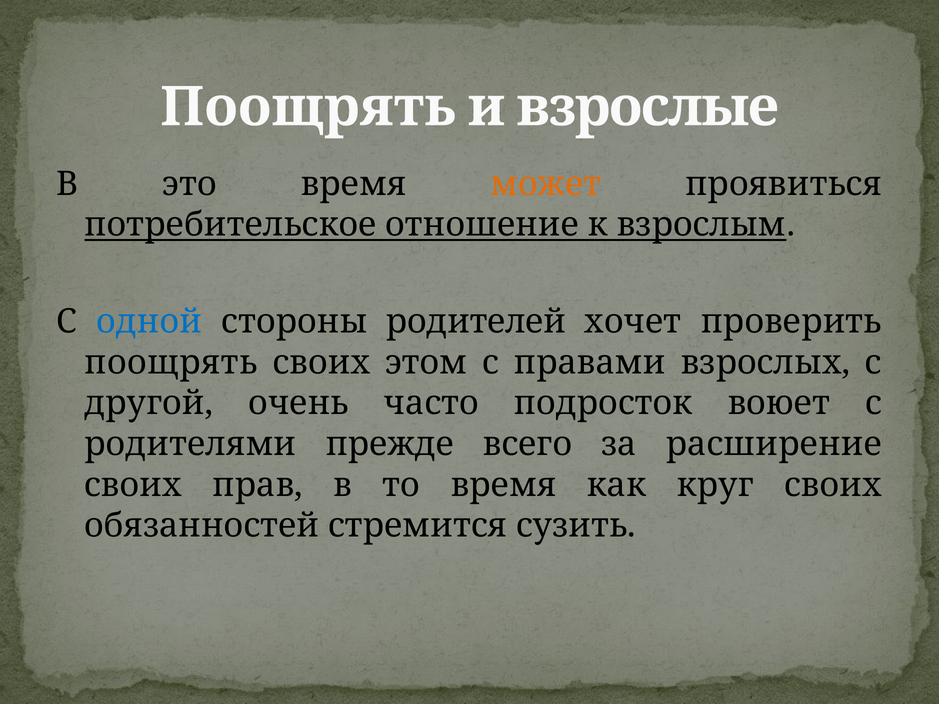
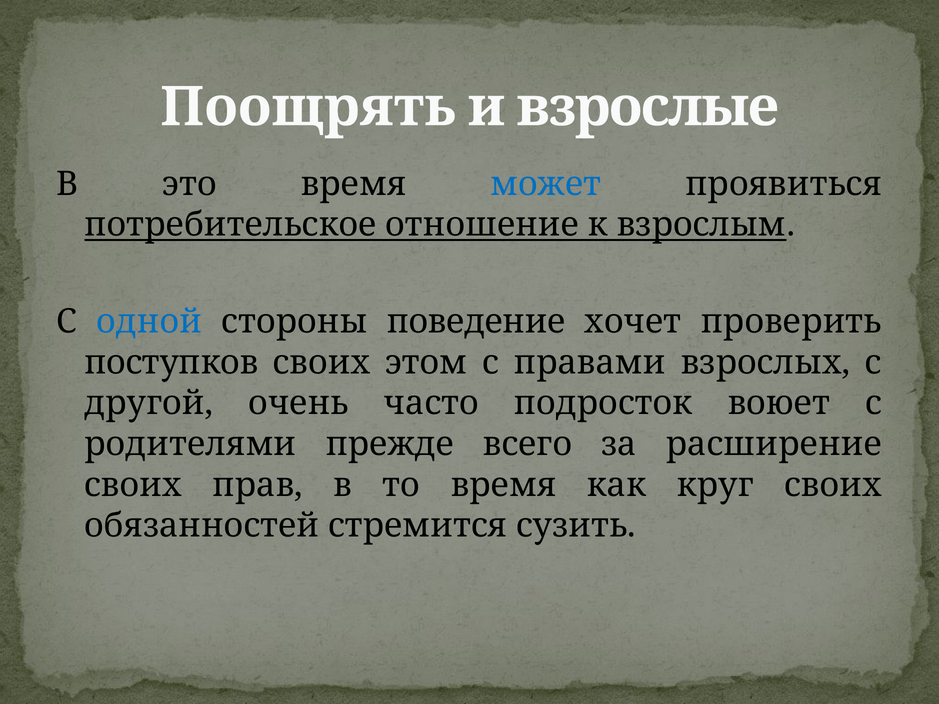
может colour: orange -> blue
родителей: родителей -> поведение
поощрять at (171, 363): поощрять -> поступков
